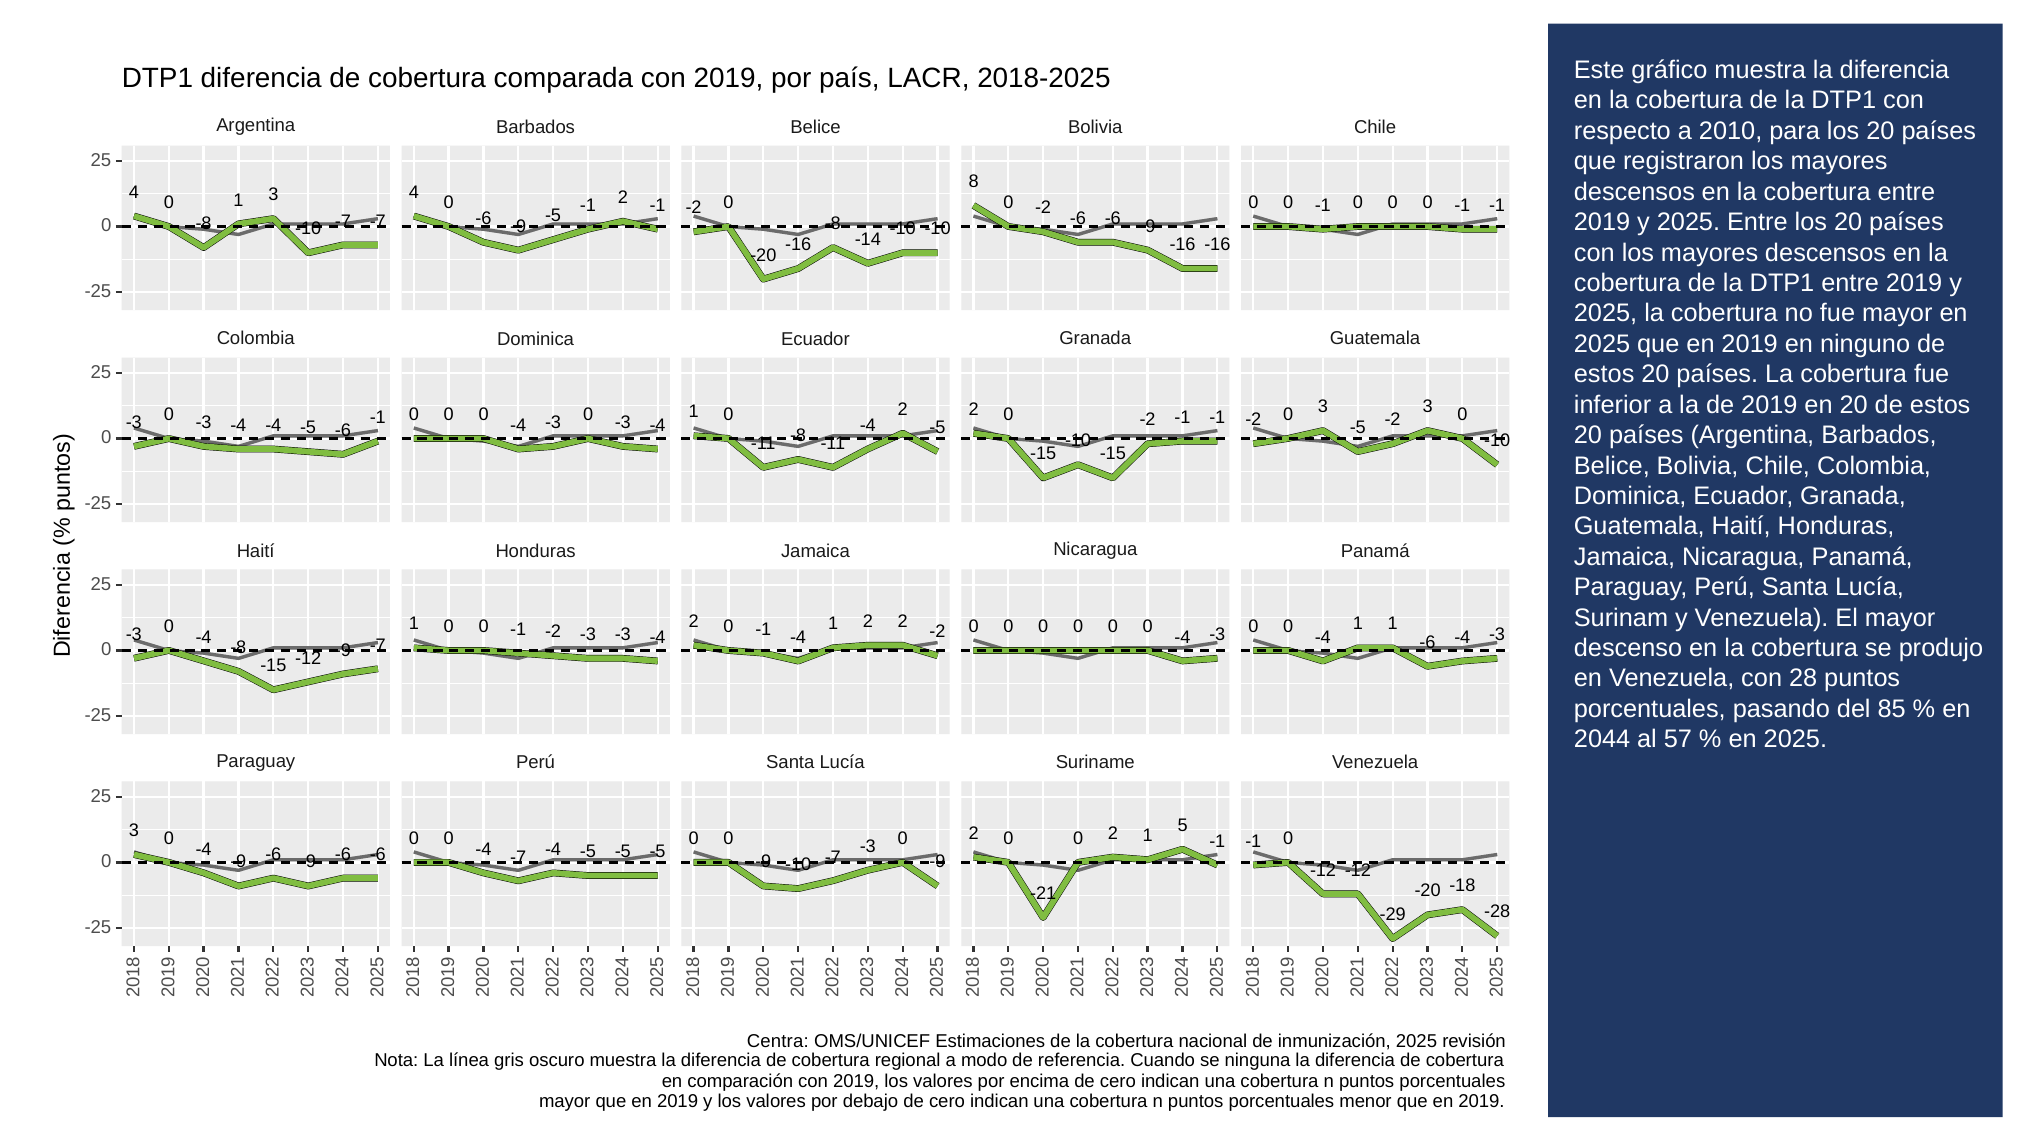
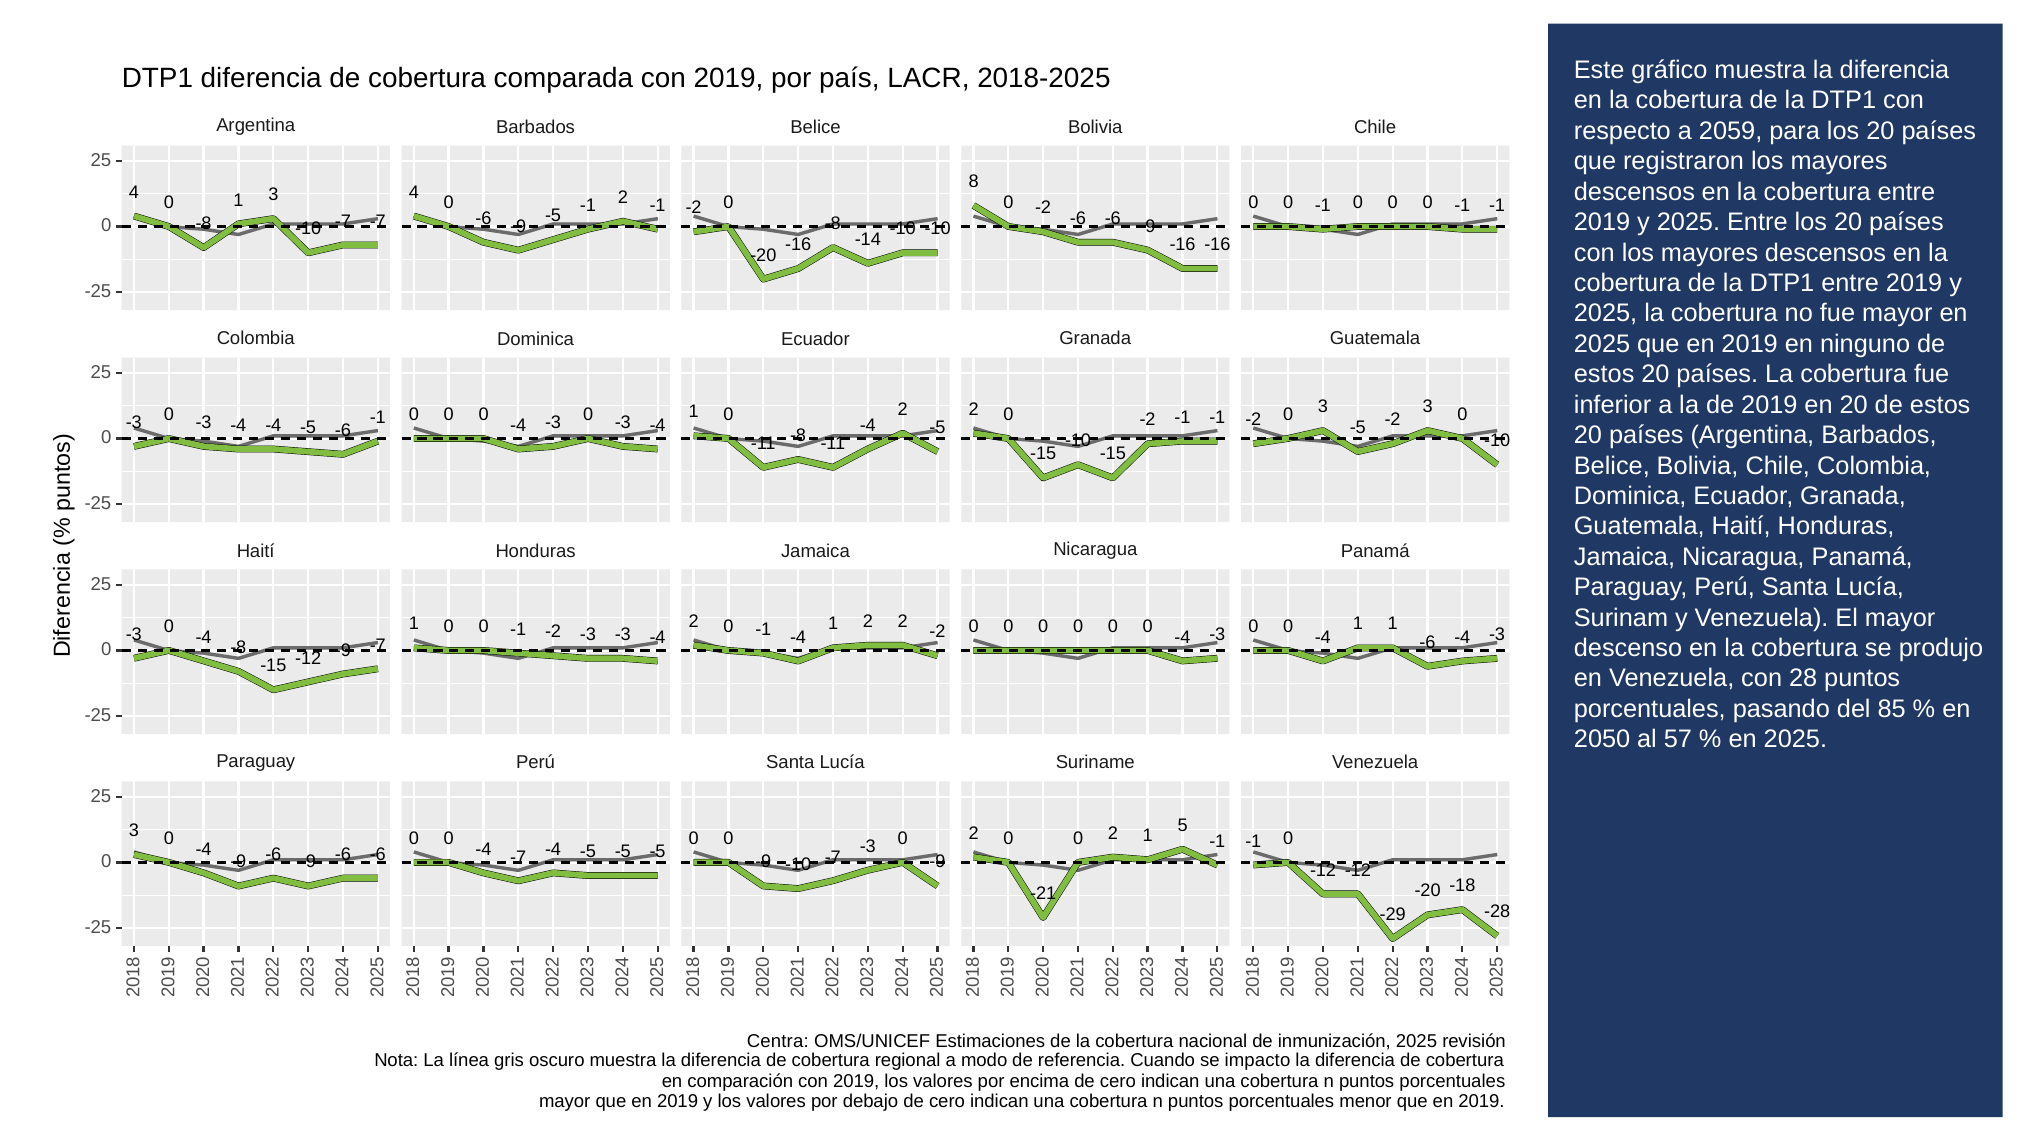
2010: 2010 -> 2059
2044: 2044 -> 2050
ninguna: ninguna -> impacto
